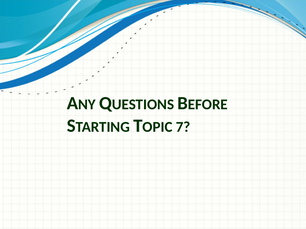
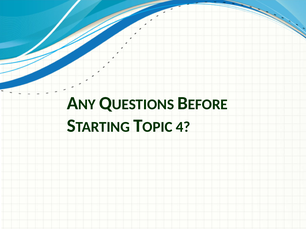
7: 7 -> 4
